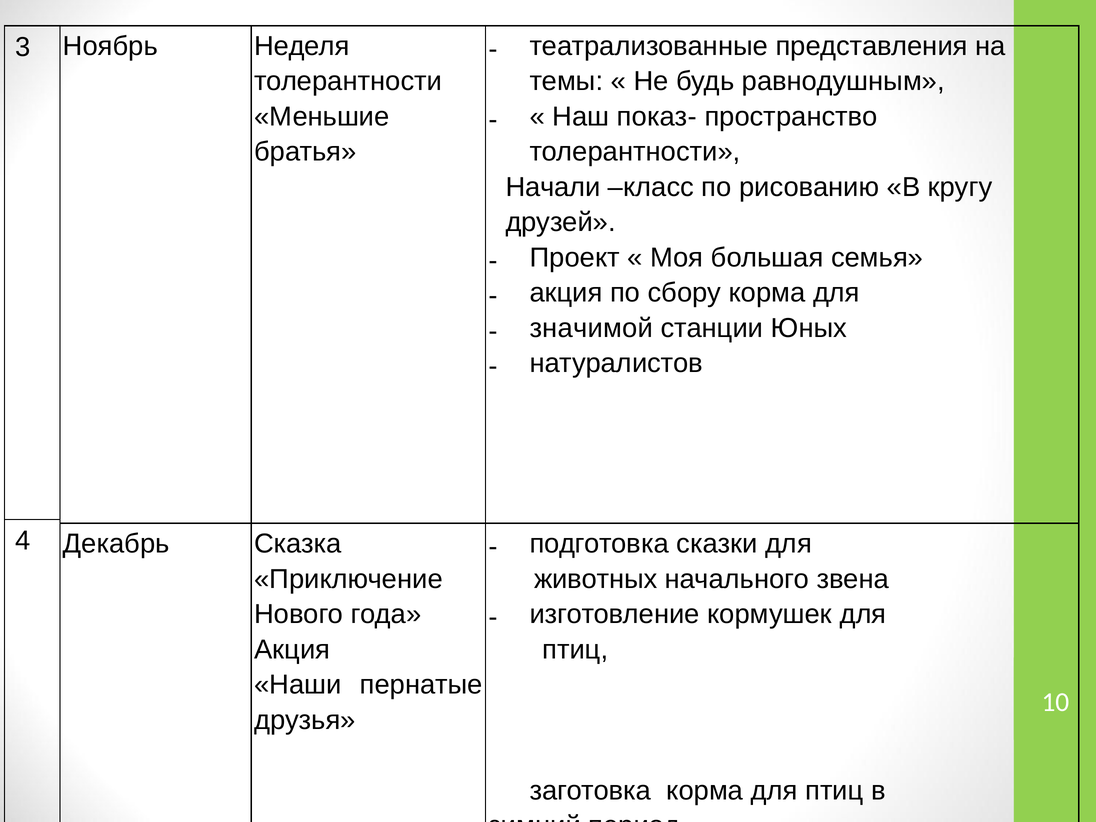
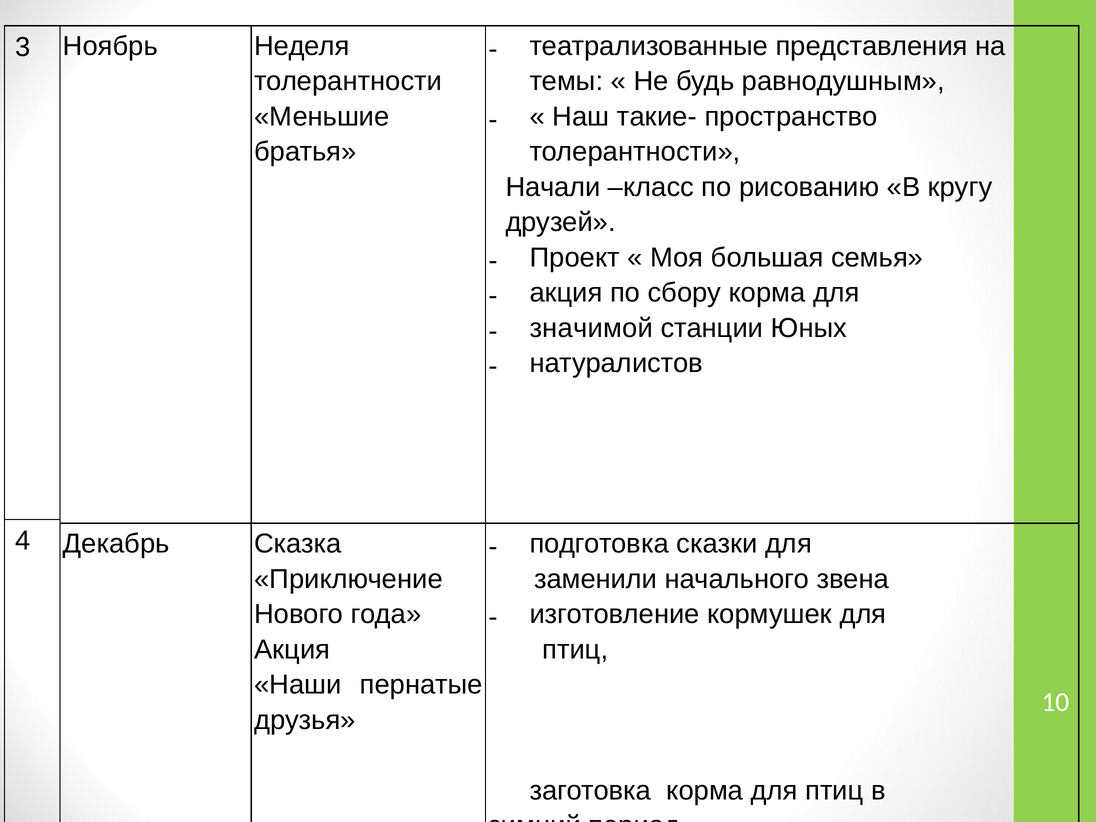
показ-: показ- -> такие-
животных: животных -> заменили
